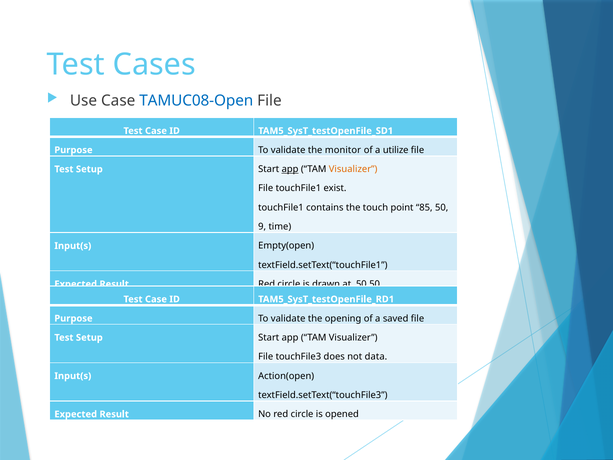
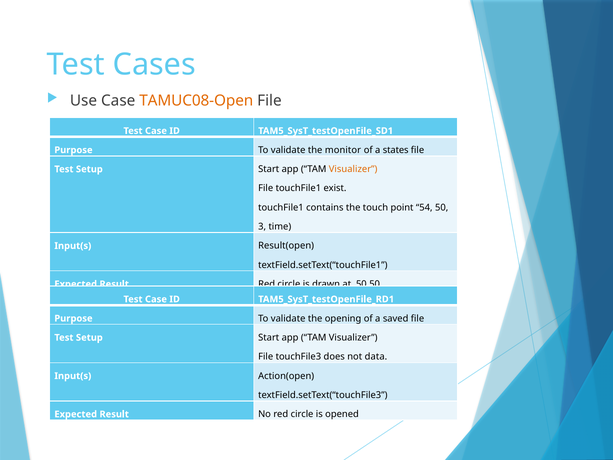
TAMUC08-Open colour: blue -> orange
utilize: utilize -> states
app at (290, 169) underline: present -> none
85: 85 -> 54
9: 9 -> 3
Empty(open: Empty(open -> Result(open
